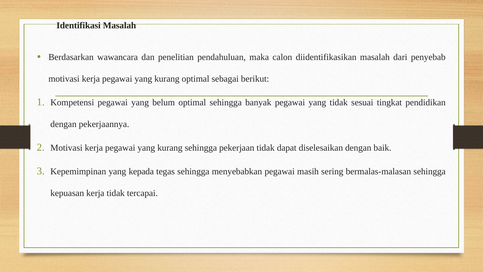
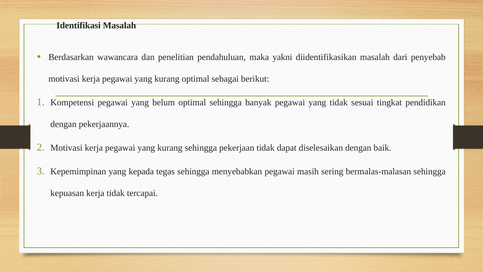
calon: calon -> yakni
